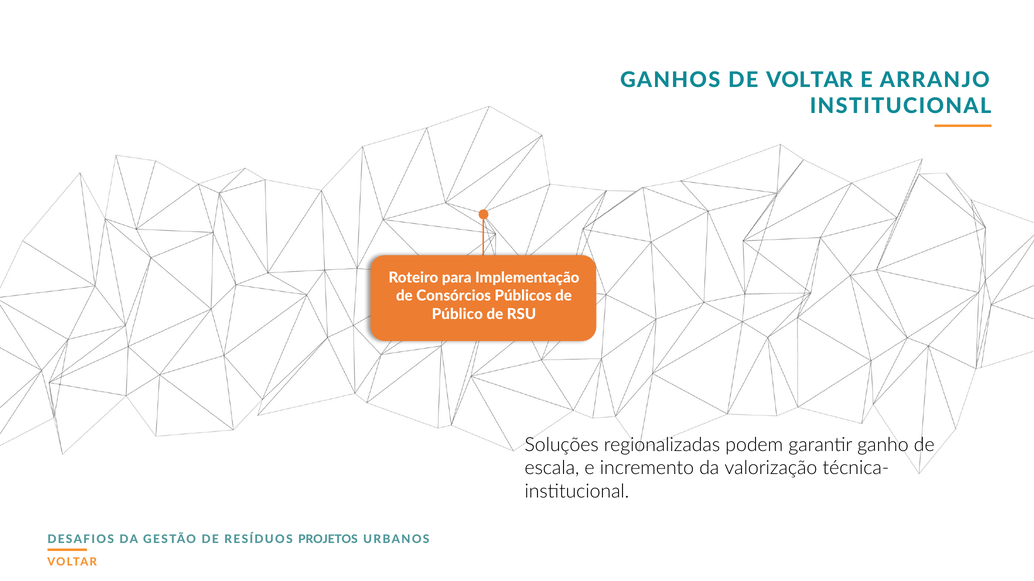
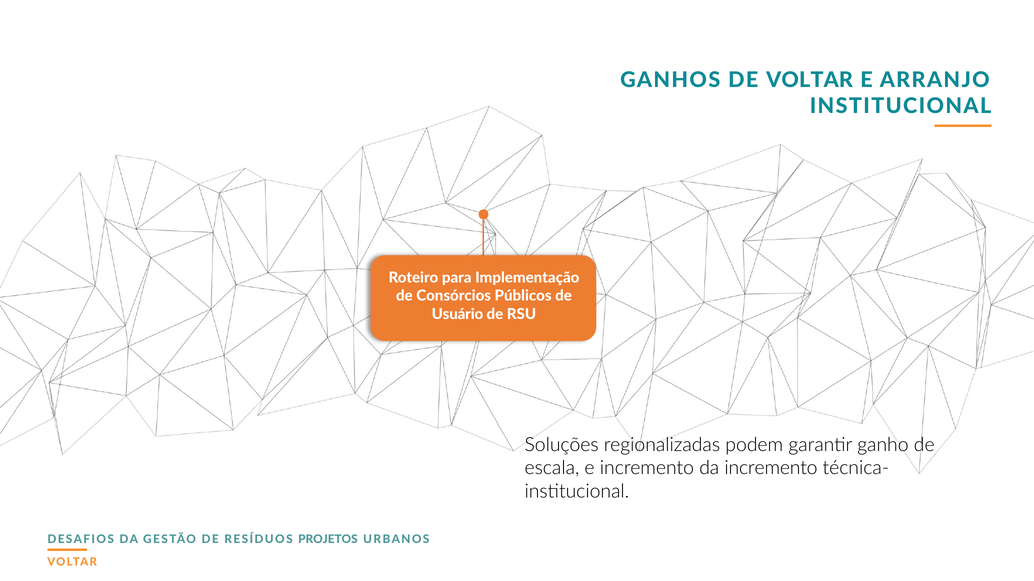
Público: Público -> Usuário
da valorização: valorização -> incremento
